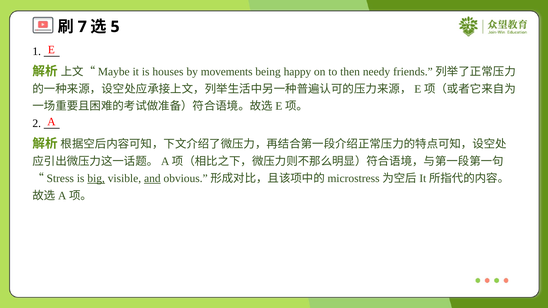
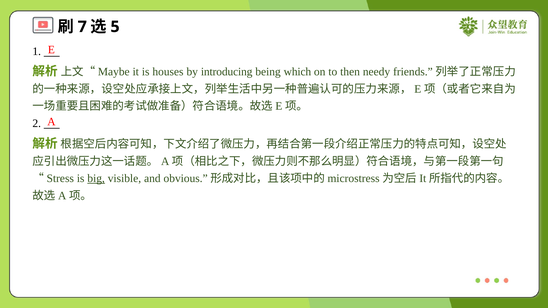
movements: movements -> introducing
happy: happy -> which
and underline: present -> none
